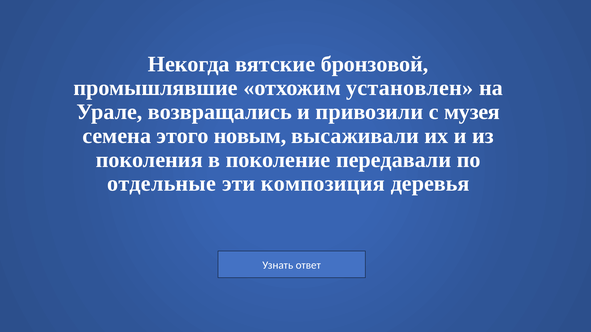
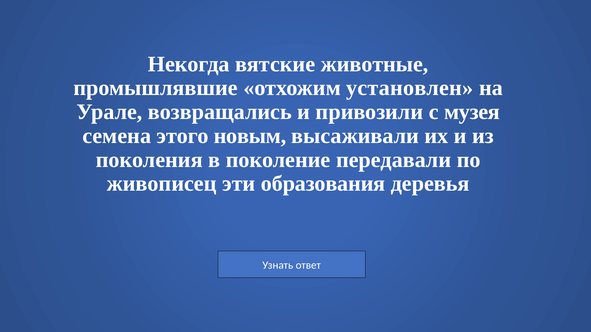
бронзовой: бронзовой -> животные
отдельные: отдельные -> живописец
композиция: композиция -> образования
